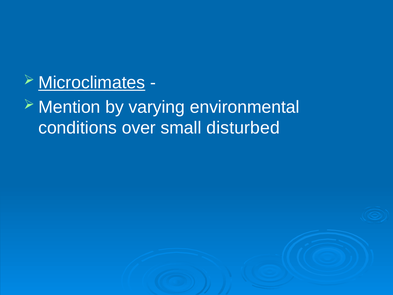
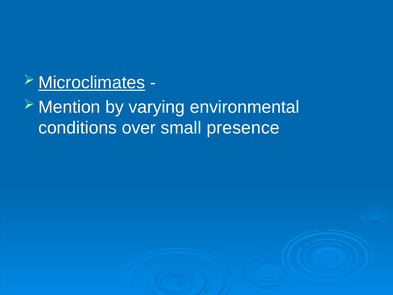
disturbed: disturbed -> presence
